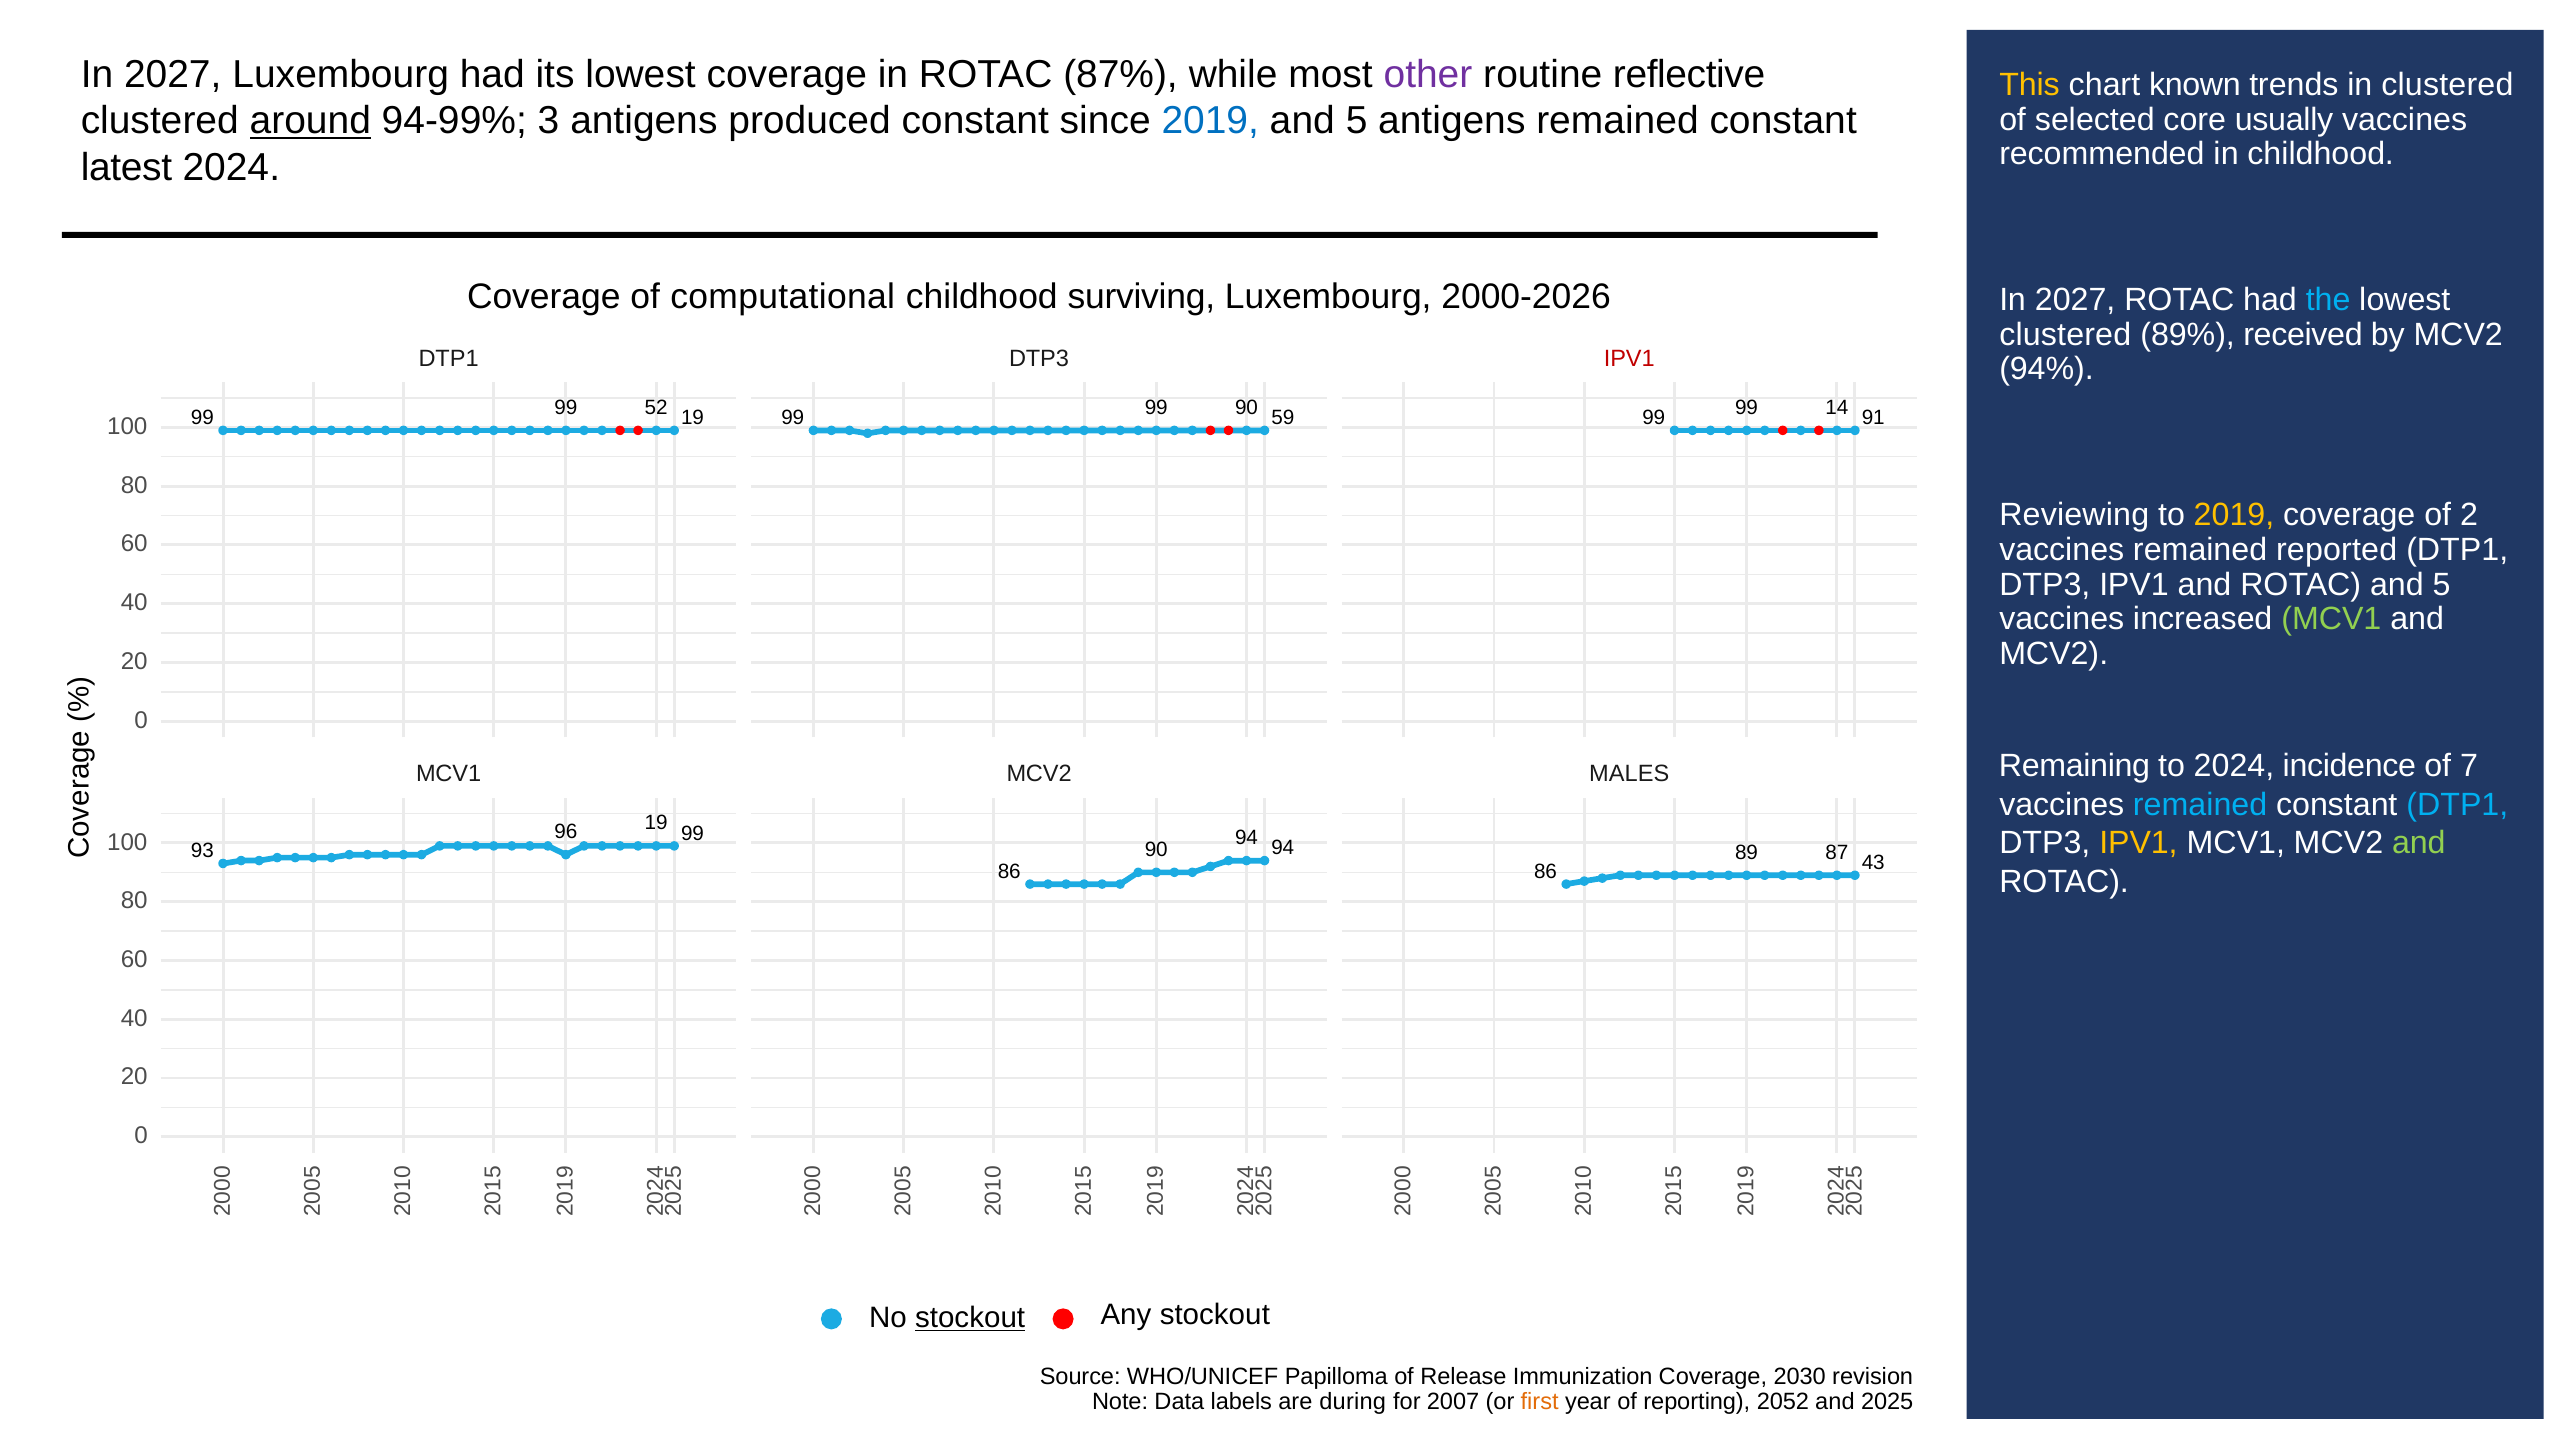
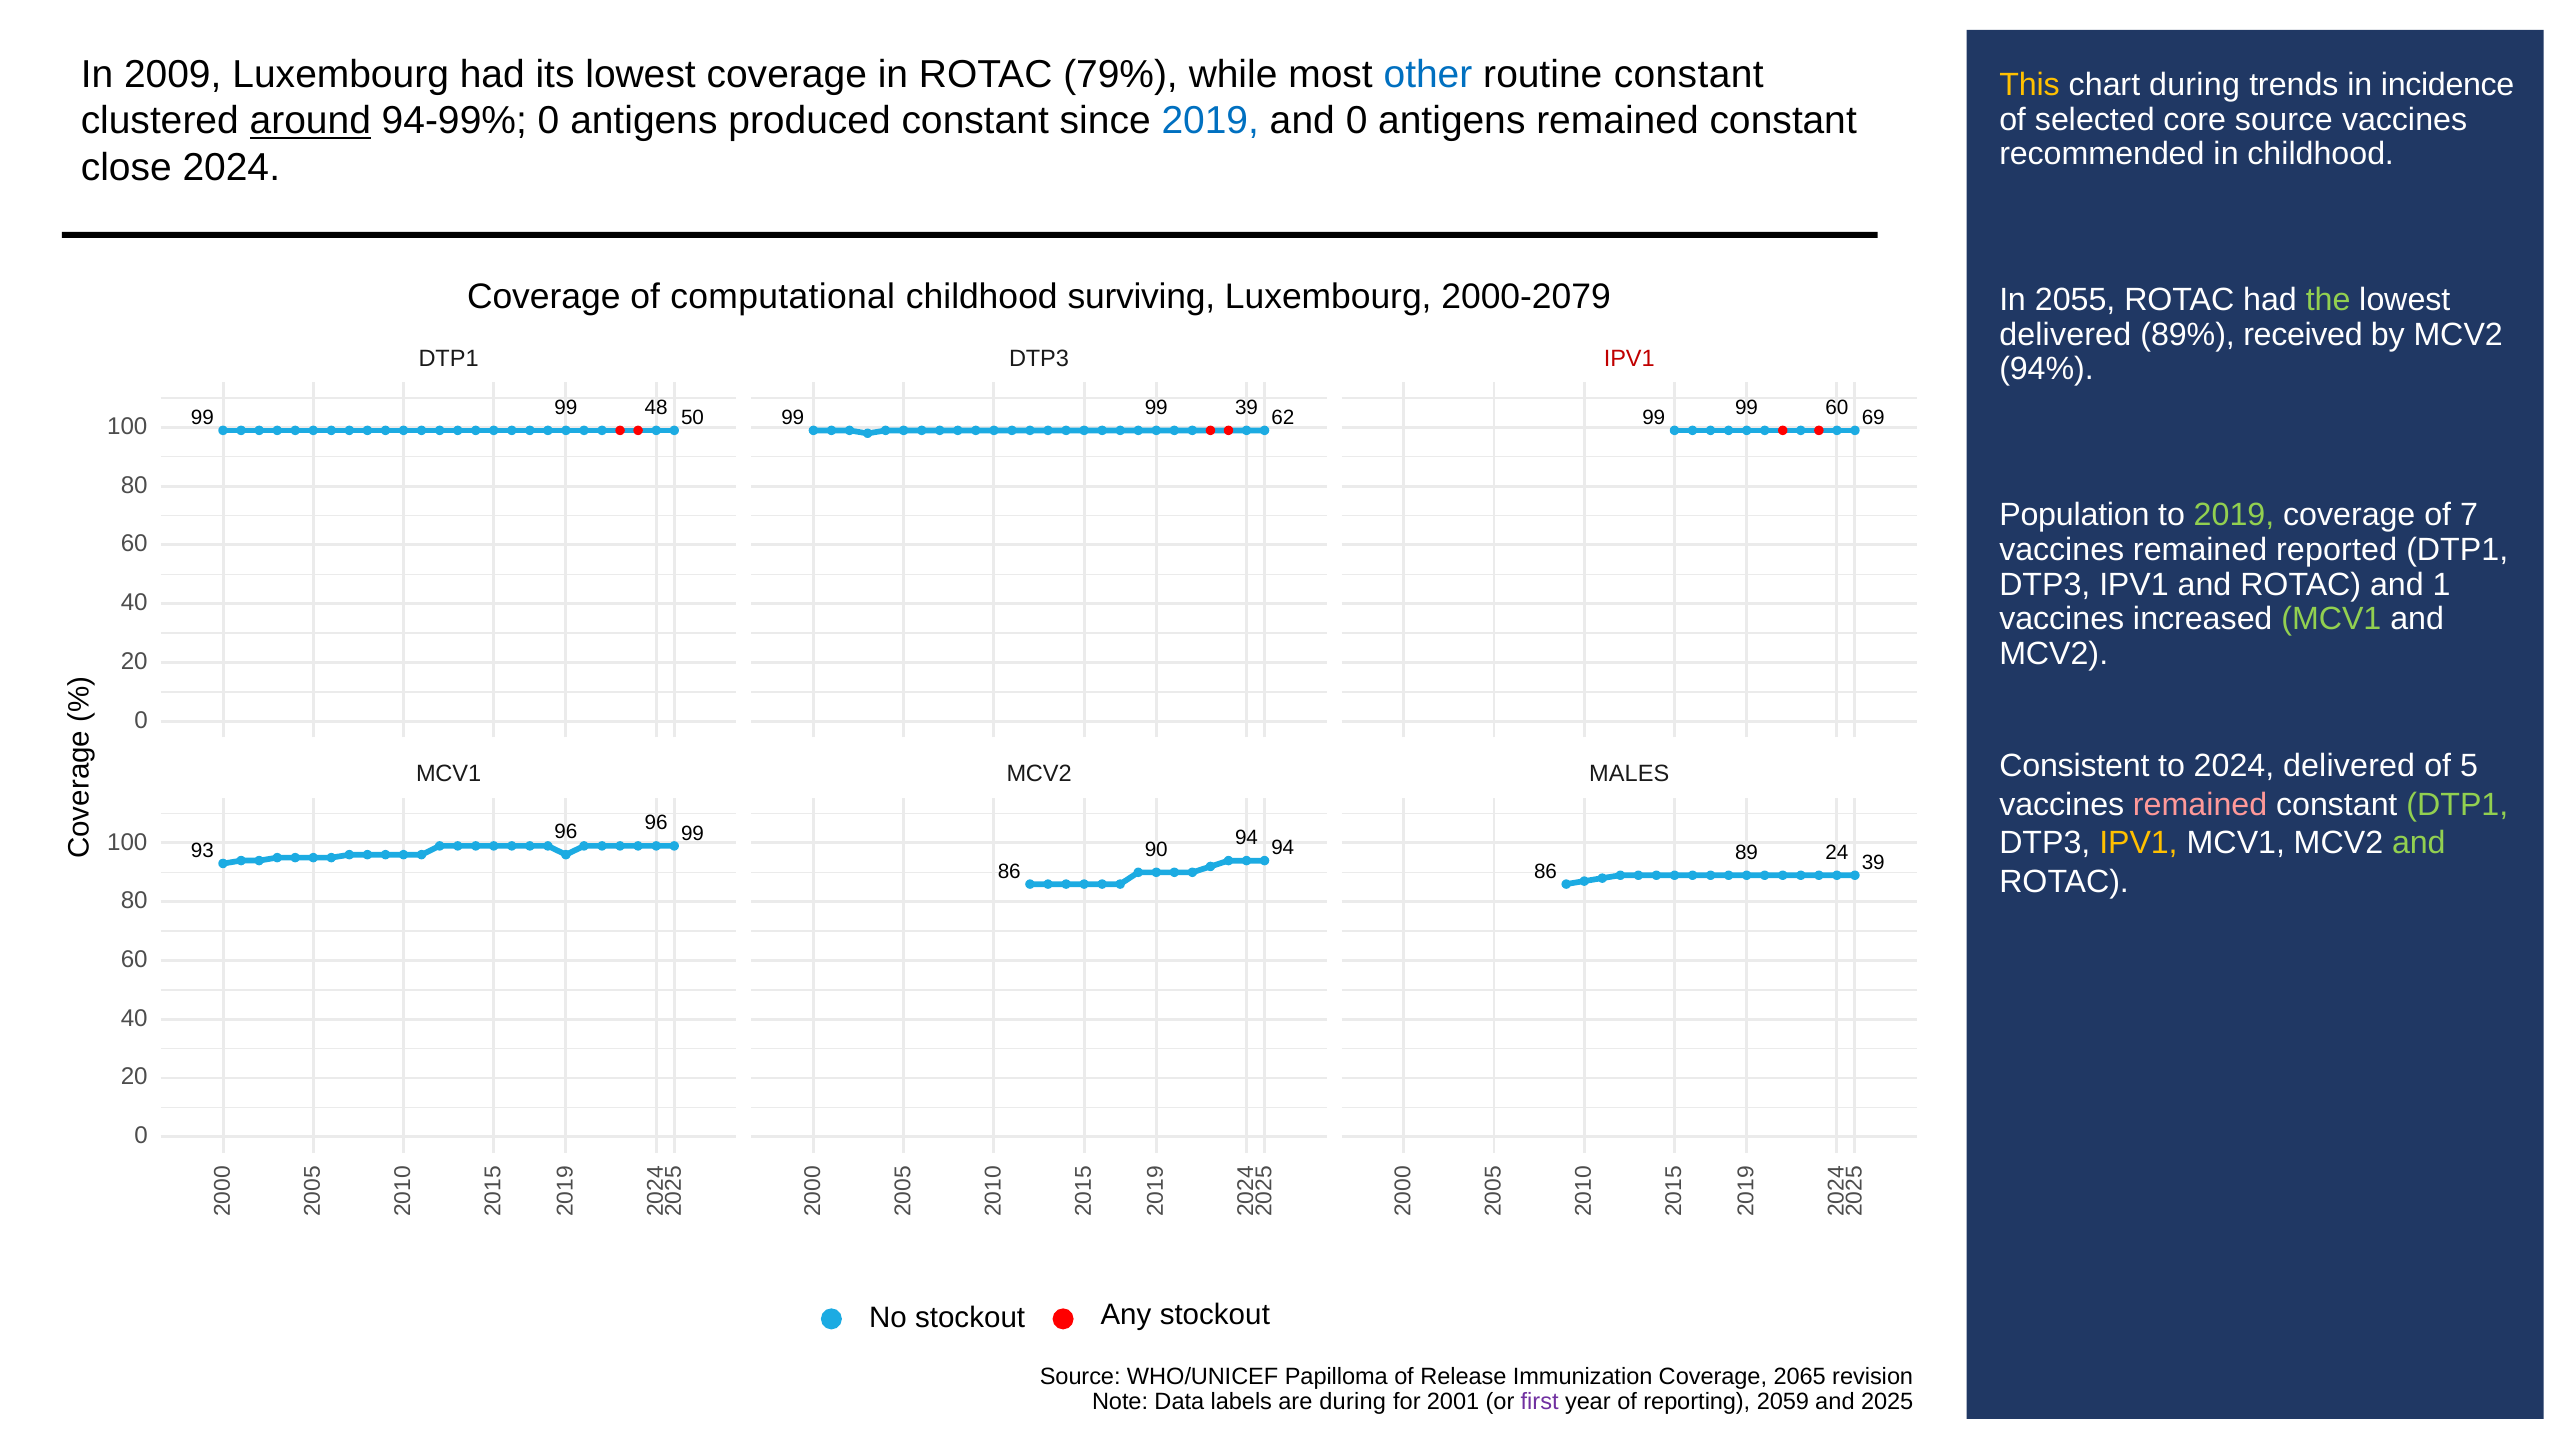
2027 at (173, 74): 2027 -> 2009
87%: 87% -> 79%
other colour: purple -> blue
routine reflective: reflective -> constant
chart known: known -> during
in clustered: clustered -> incidence
94-99% 3: 3 -> 0
5 at (1357, 121): 5 -> 0
core usually: usually -> source
latest: latest -> close
2000-2026: 2000-2026 -> 2000-2079
2027 at (2075, 300): 2027 -> 2055
the colour: light blue -> light green
clustered at (2065, 335): clustered -> delivered
52: 52 -> 48
99 90: 90 -> 39
99 14: 14 -> 60
99 19: 19 -> 50
59: 59 -> 62
91: 91 -> 69
Reviewing: Reviewing -> Population
2019 at (2234, 515) colour: yellow -> light green
of 2: 2 -> 7
ROTAC and 5: 5 -> 1
Remaining: Remaining -> Consistent
2024 incidence: incidence -> delivered
of 7: 7 -> 5
remained at (2200, 804) colour: light blue -> pink
DTP1 at (2457, 804) colour: light blue -> light green
96 19: 19 -> 96
87: 87 -> 24
86 43: 43 -> 39
stockout at (970, 1318) underline: present -> none
2030: 2030 -> 2065
2007: 2007 -> 2001
first colour: orange -> purple
2052: 2052 -> 2059
